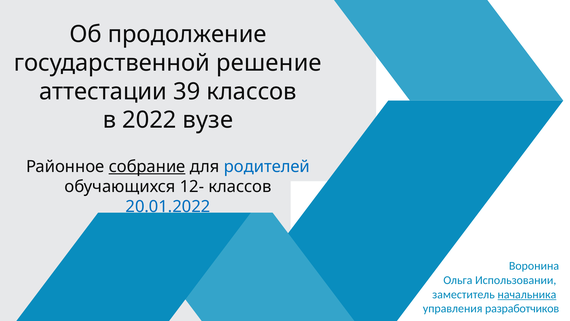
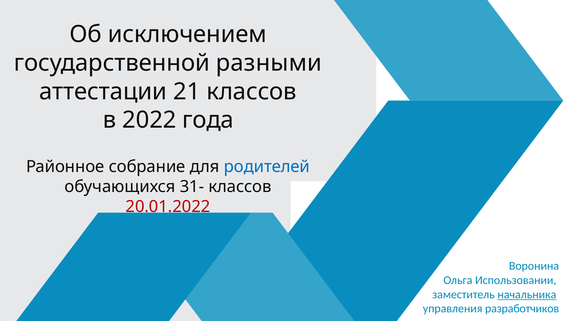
продолжение: продолжение -> исключением
решение: решение -> разными
39: 39 -> 21
вузе: вузе -> года
собрание underline: present -> none
12-: 12- -> 31-
20.01.2022 colour: blue -> red
